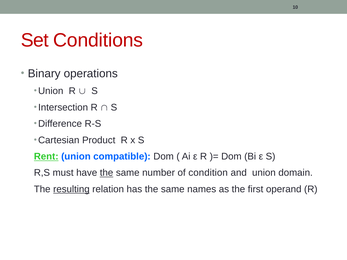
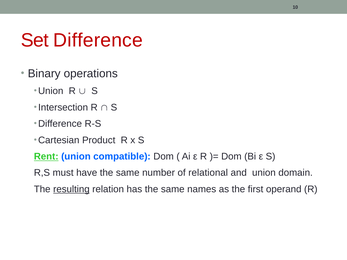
Set Conditions: Conditions -> Difference
the at (107, 173) underline: present -> none
condition: condition -> relational
